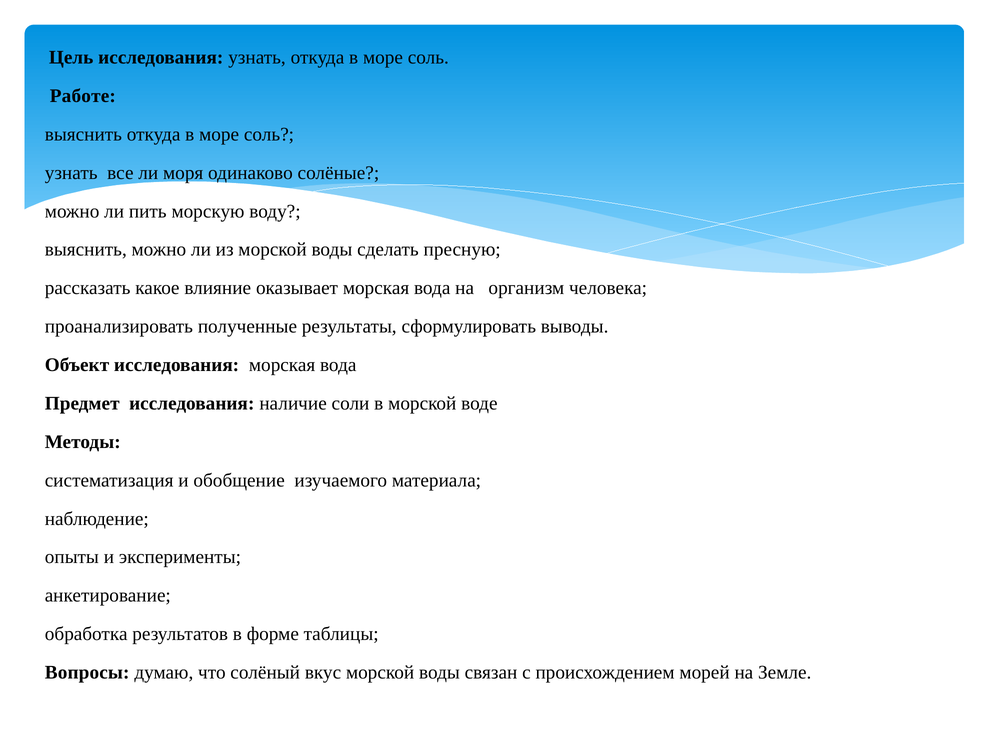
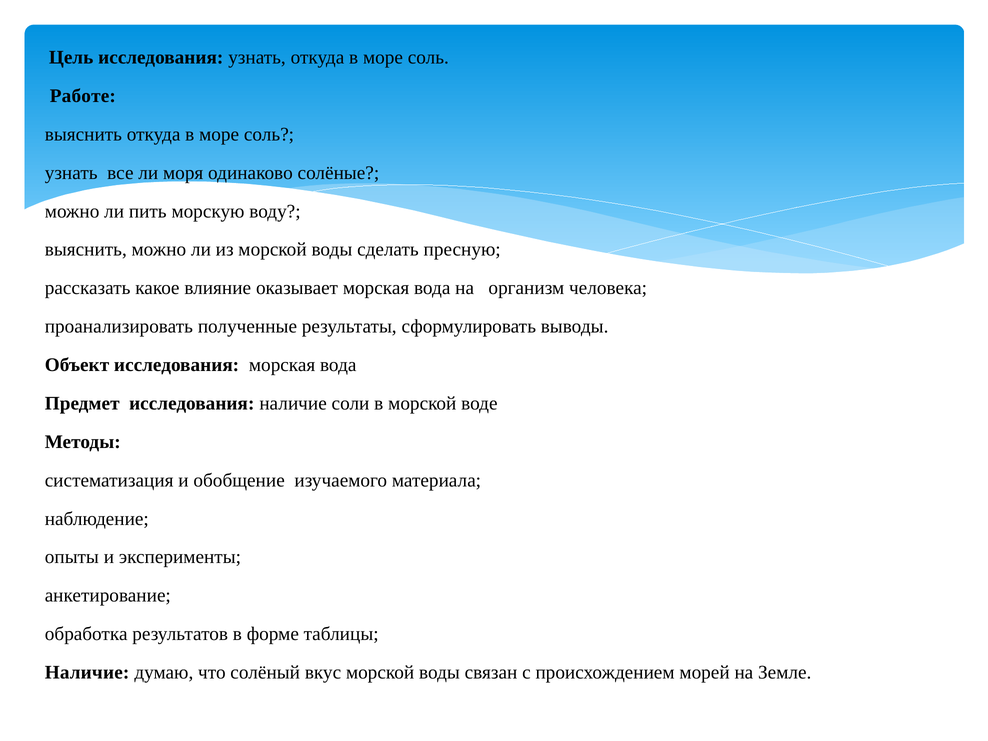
Вопросы at (87, 672): Вопросы -> Наличие
